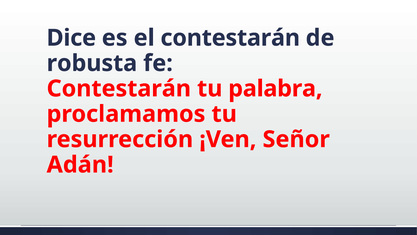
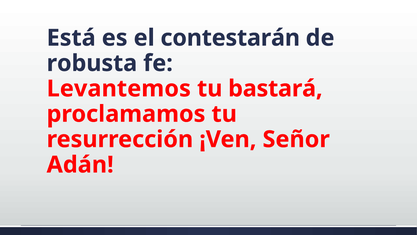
Dice: Dice -> Está
Contestarán at (119, 88): Contestarán -> Levantemos
palabra: palabra -> bastará
